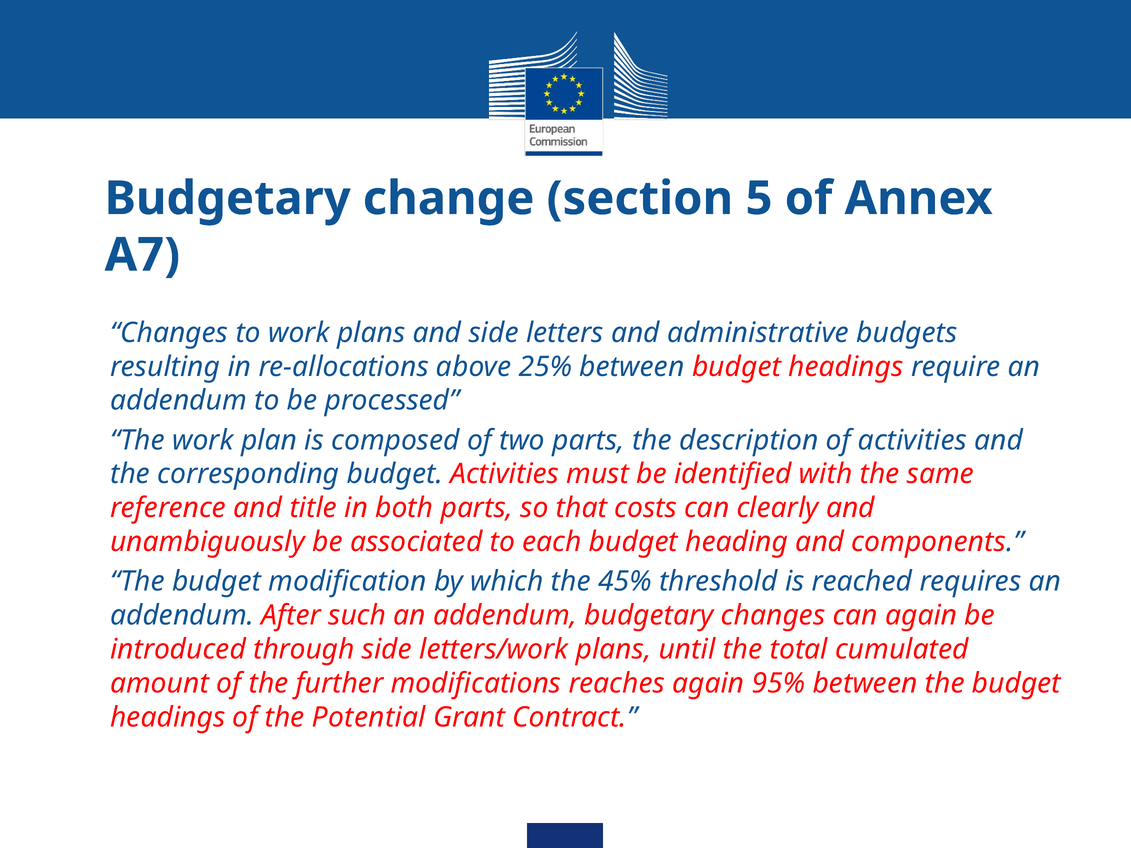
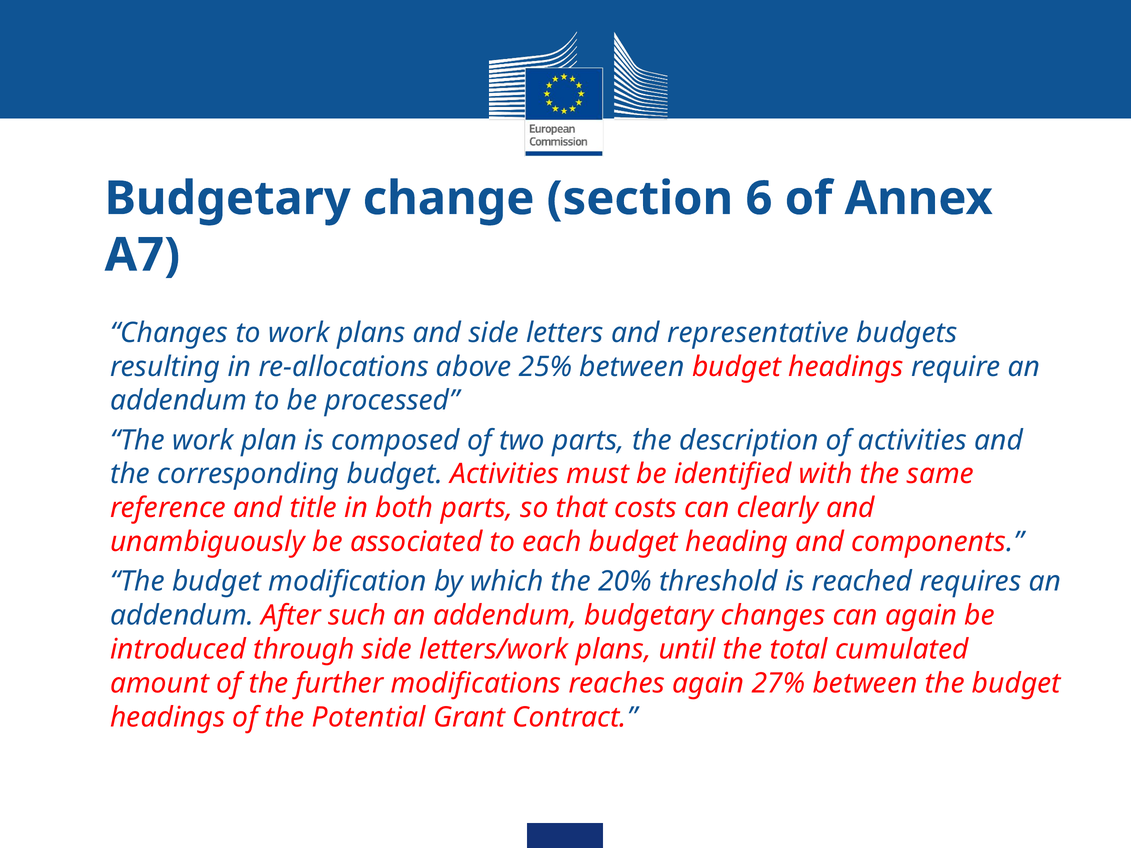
5: 5 -> 6
administrative: administrative -> representative
45%: 45% -> 20%
95%: 95% -> 27%
